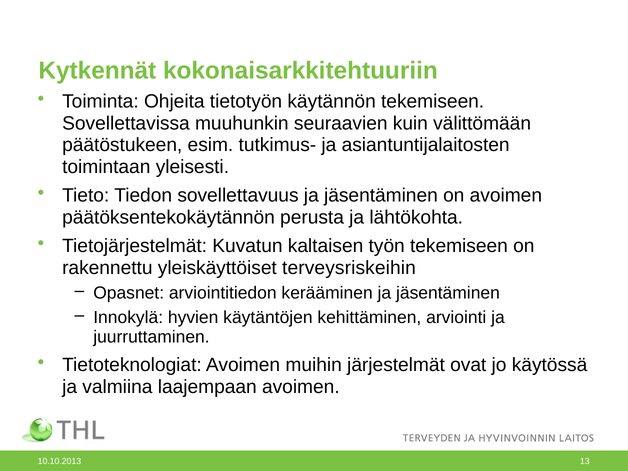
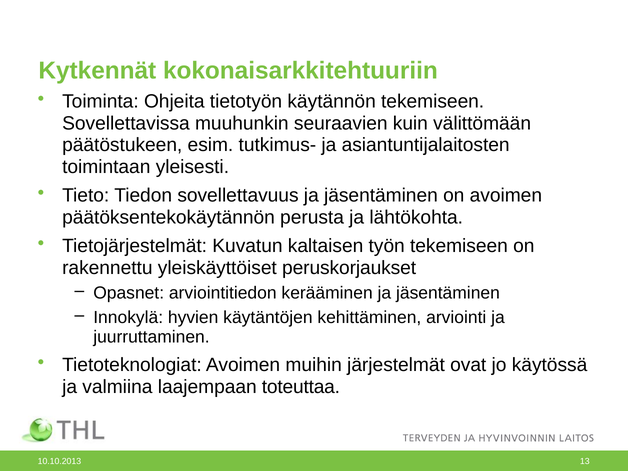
terveysriskeihin: terveysriskeihin -> peruskorjaukset
laajempaan avoimen: avoimen -> toteuttaa
